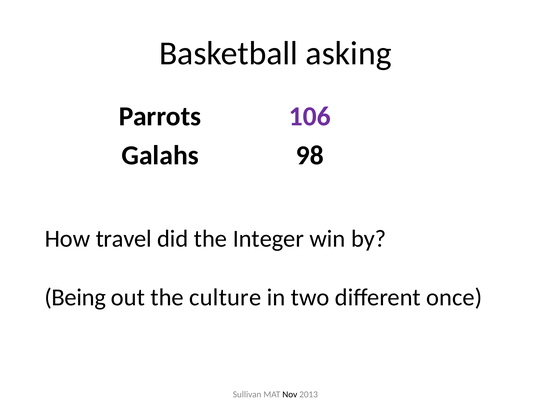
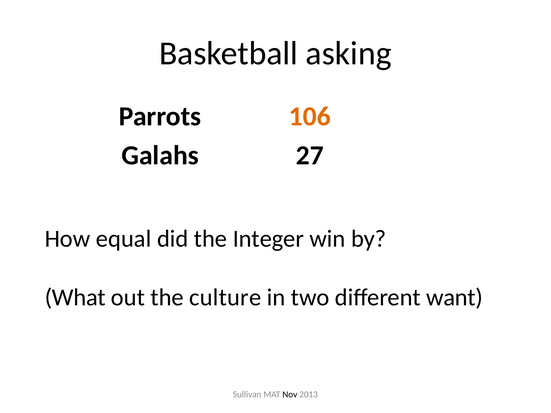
106 colour: purple -> orange
98: 98 -> 27
travel: travel -> equal
Being: Being -> What
once: once -> want
